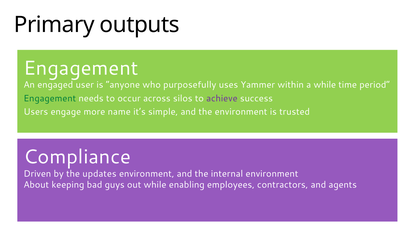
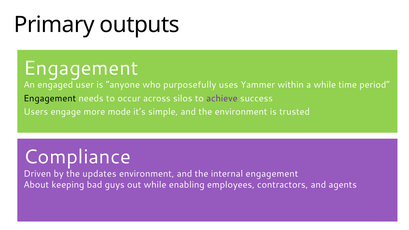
Engagement at (50, 98) colour: green -> black
name: name -> mode
internal environment: environment -> engagement
